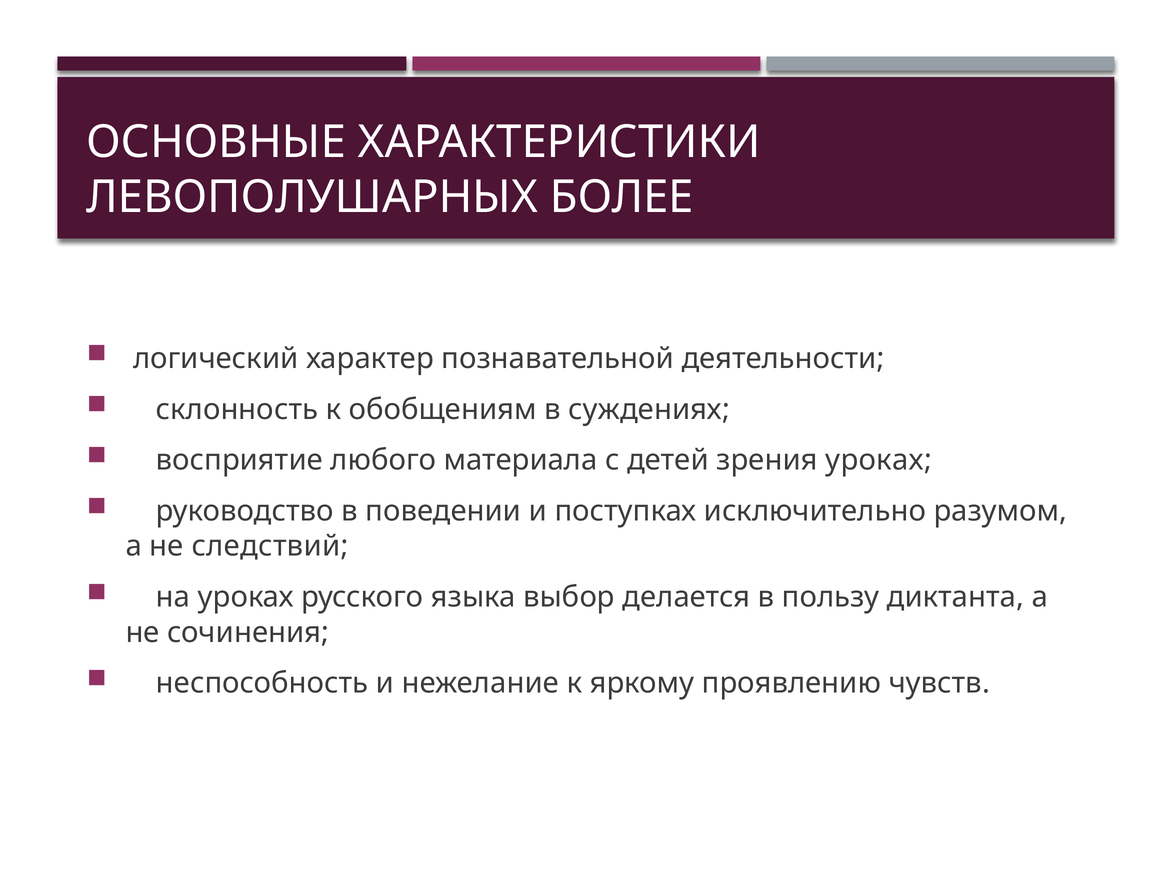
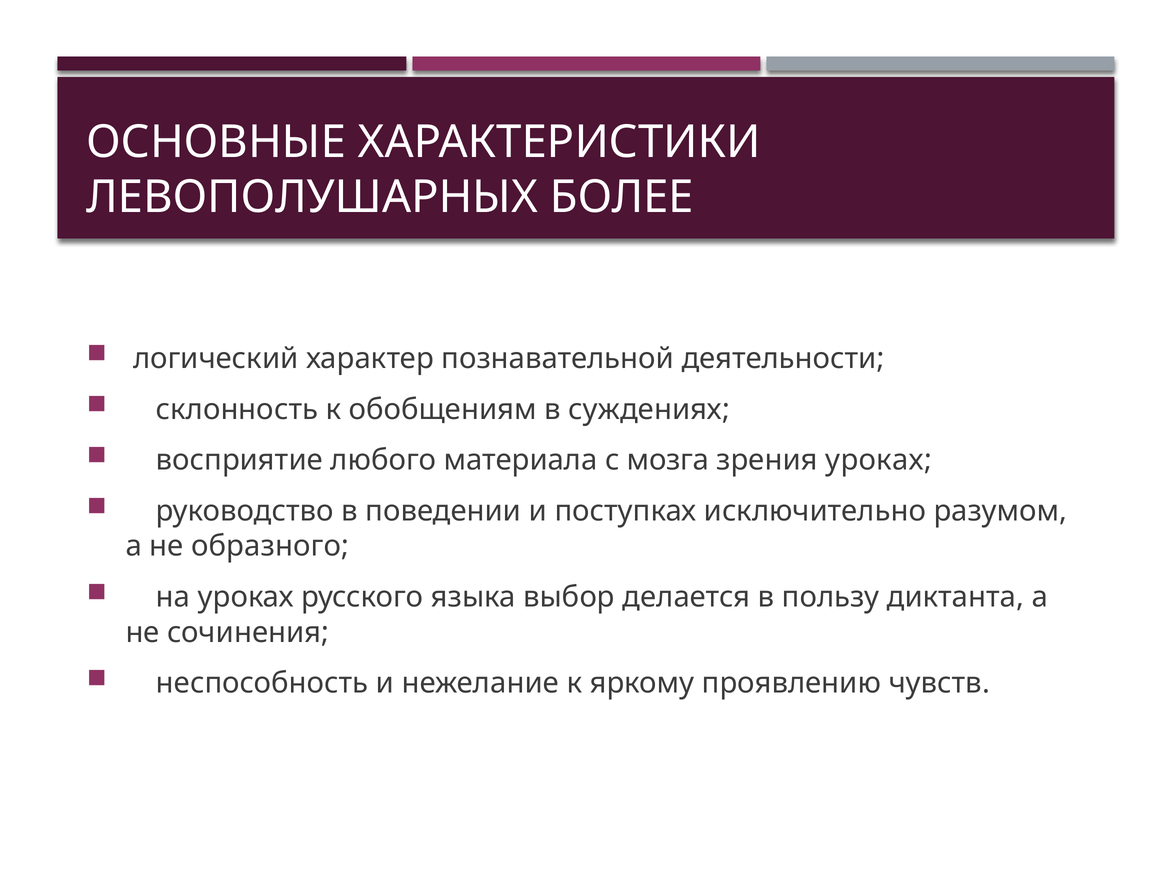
детей: детей -> мозга
следствий: следствий -> образного
